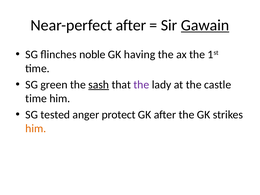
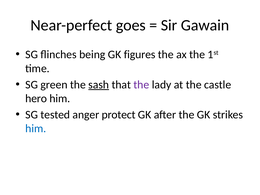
Near-perfect after: after -> goes
Gawain underline: present -> none
noble: noble -> being
having: having -> figures
time at (36, 98): time -> hero
him at (36, 129) colour: orange -> blue
